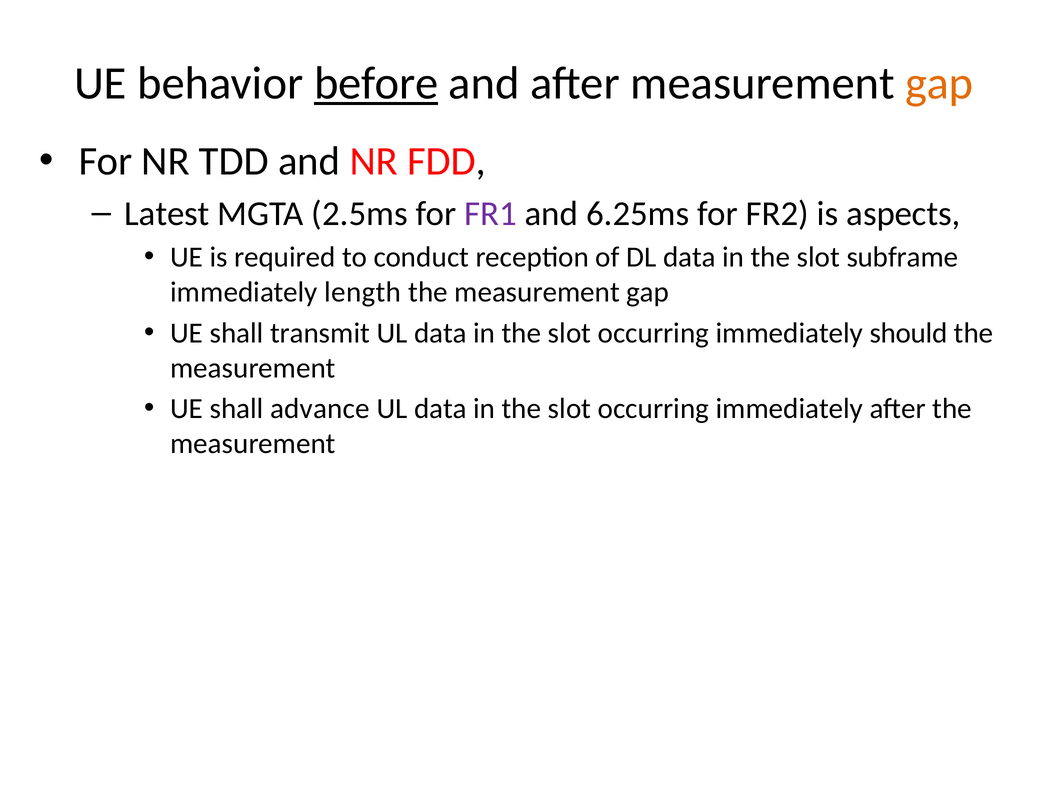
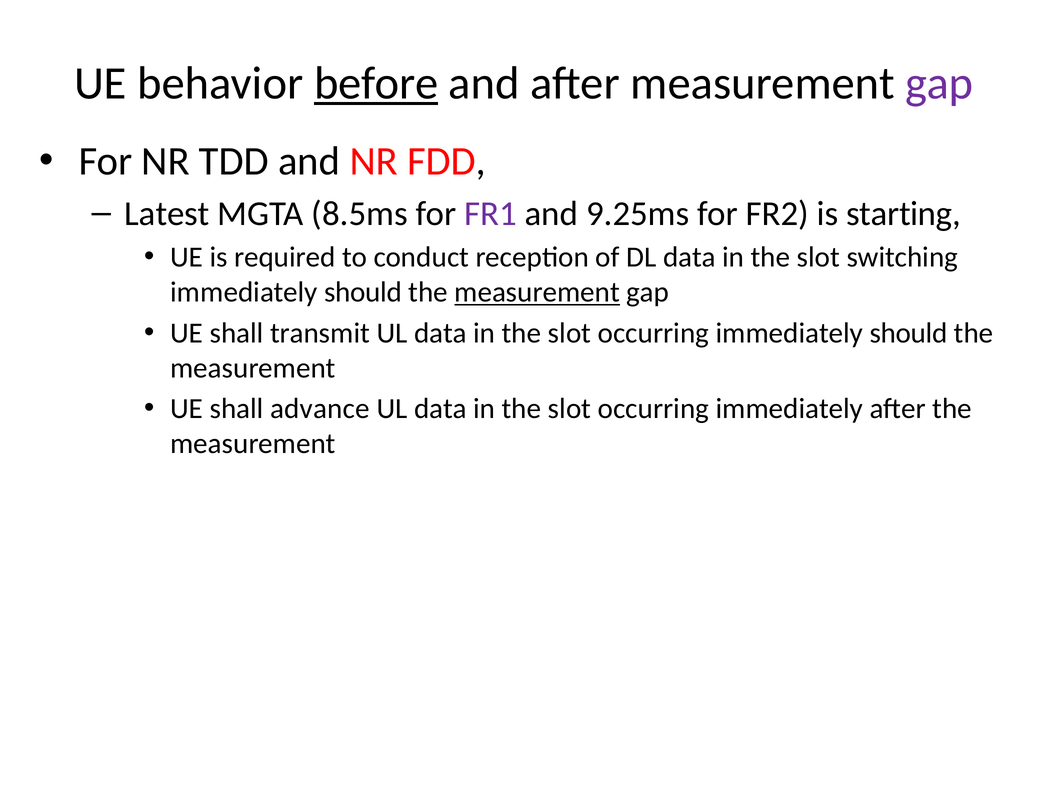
gap at (939, 83) colour: orange -> purple
2.5ms: 2.5ms -> 8.5ms
6.25ms: 6.25ms -> 9.25ms
aspects: aspects -> starting
subframe: subframe -> switching
length at (363, 292): length -> should
measurement at (537, 292) underline: none -> present
